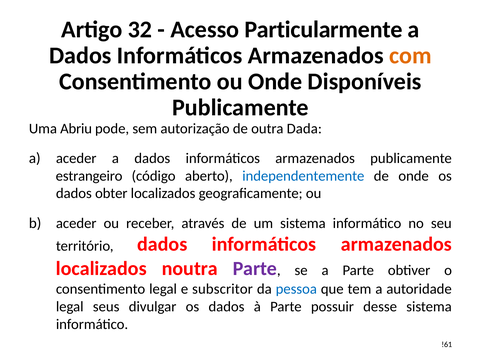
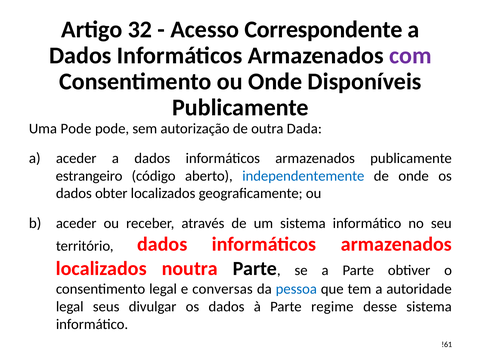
Particularmente: Particularmente -> Correspondente
com colour: orange -> purple
Uma Abriu: Abriu -> Pode
Parte at (255, 268) colour: purple -> black
subscritor: subscritor -> conversas
possuir: possuir -> regime
